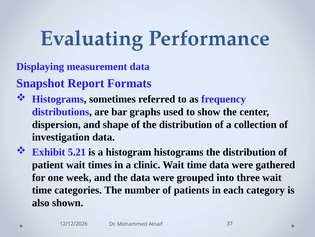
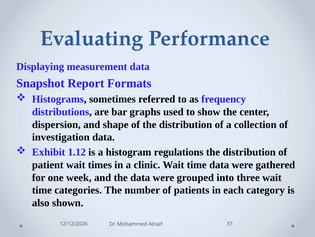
5.21: 5.21 -> 1.12
histogram histograms: histograms -> regulations
